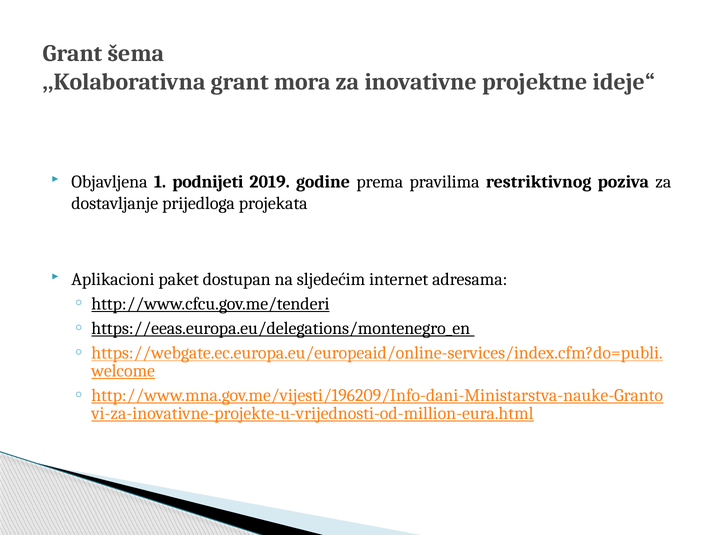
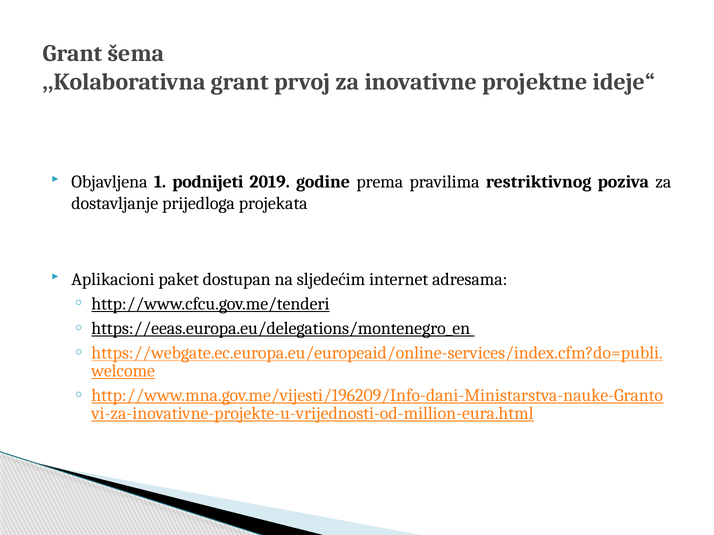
mora: mora -> prvoj
